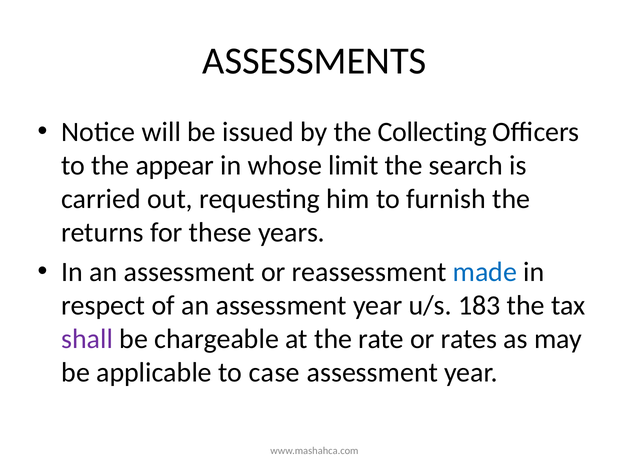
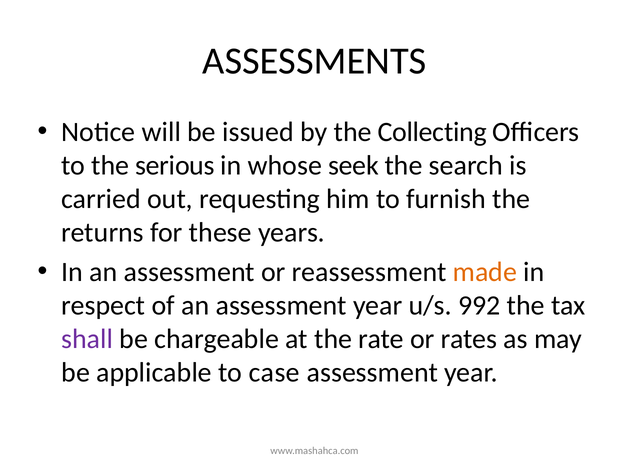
appear: appear -> serious
limit: limit -> seek
made colour: blue -> orange
183: 183 -> 992
